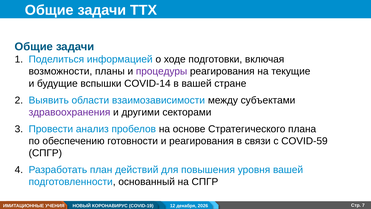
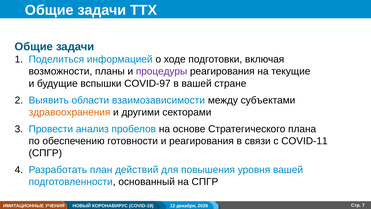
COVID-14: COVID-14 -> COVID-97
здравоохранения colour: purple -> orange
COVID-59: COVID-59 -> COVID-11
